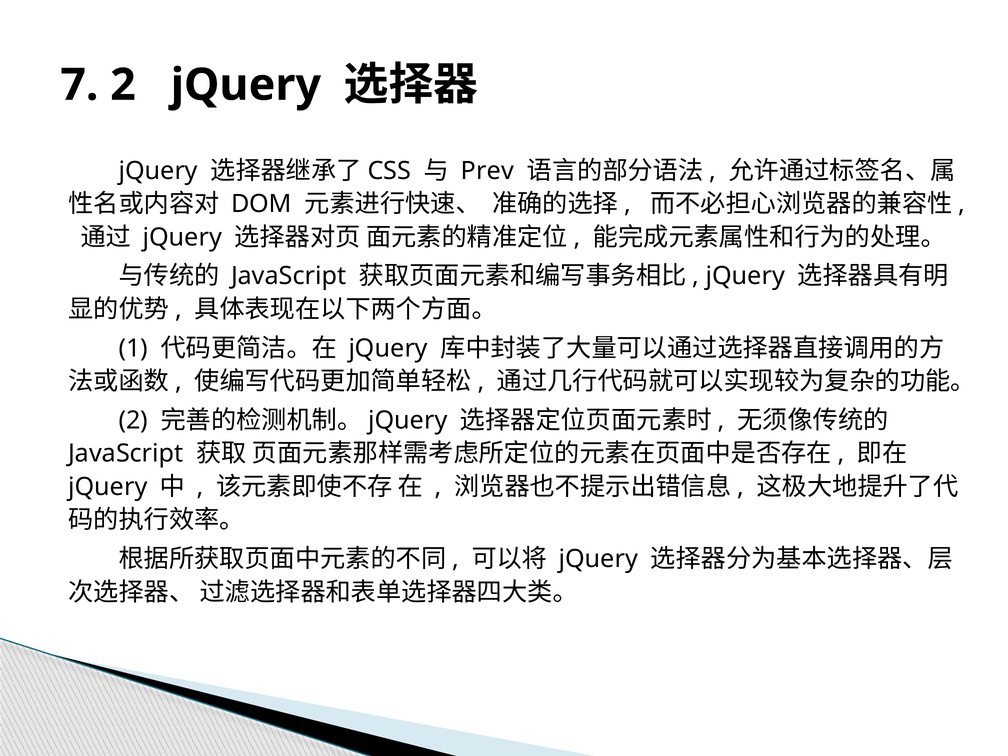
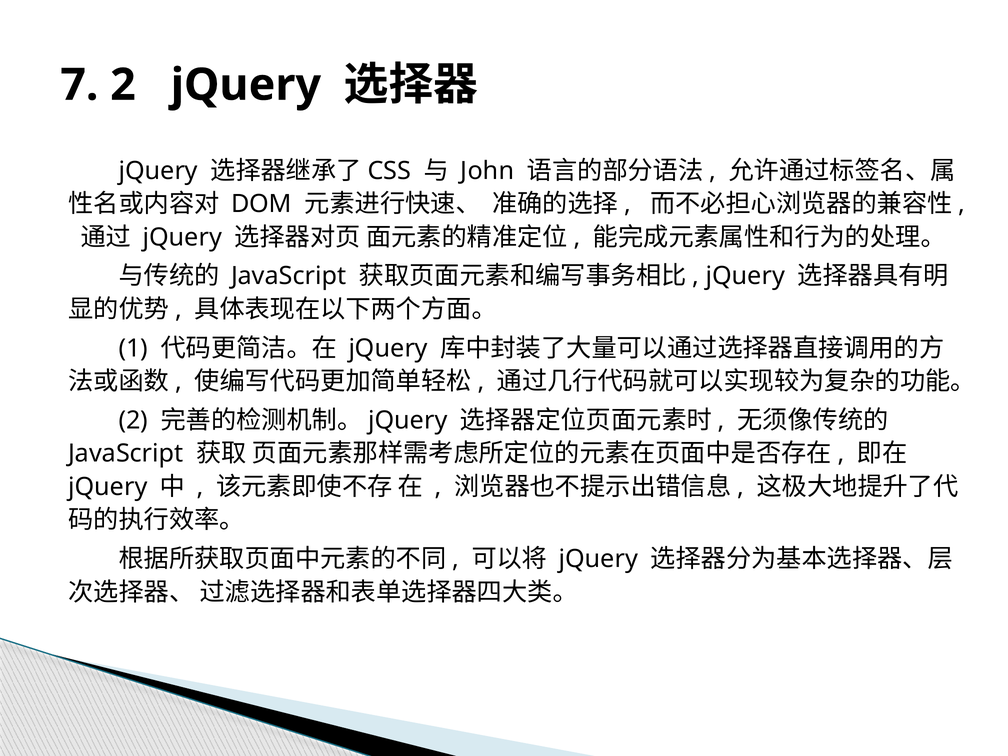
Prev: Prev -> John
